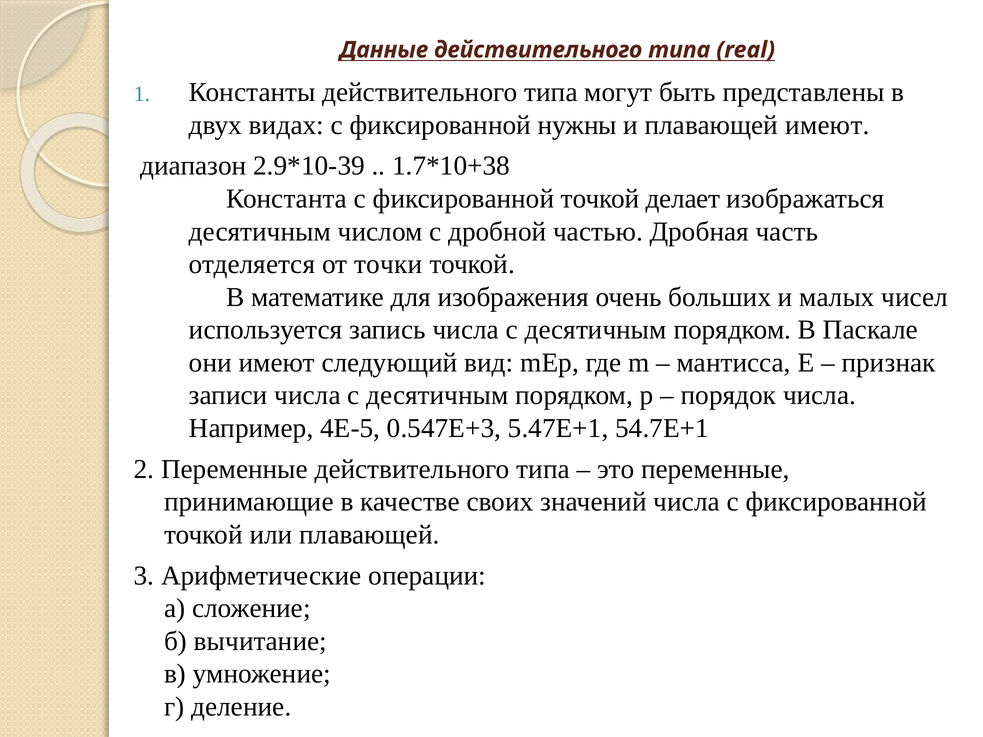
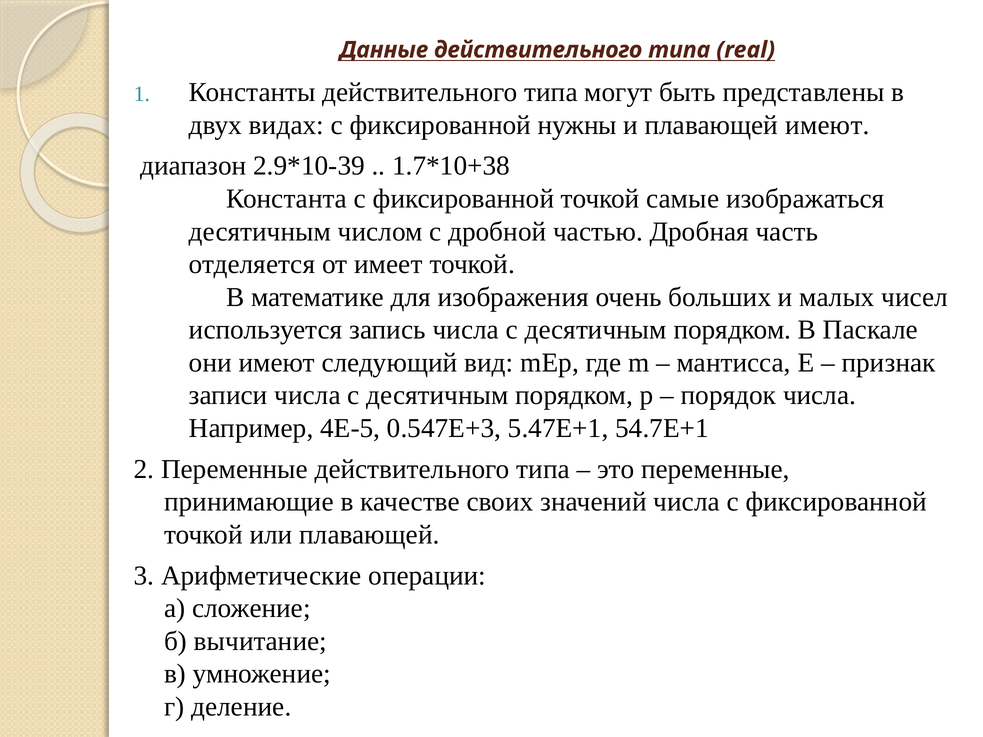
делает: делает -> самые
точки: точки -> имеет
